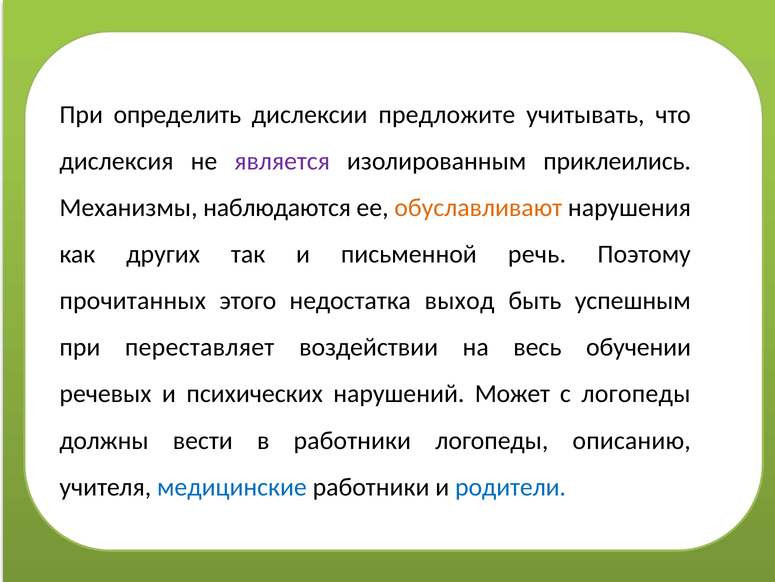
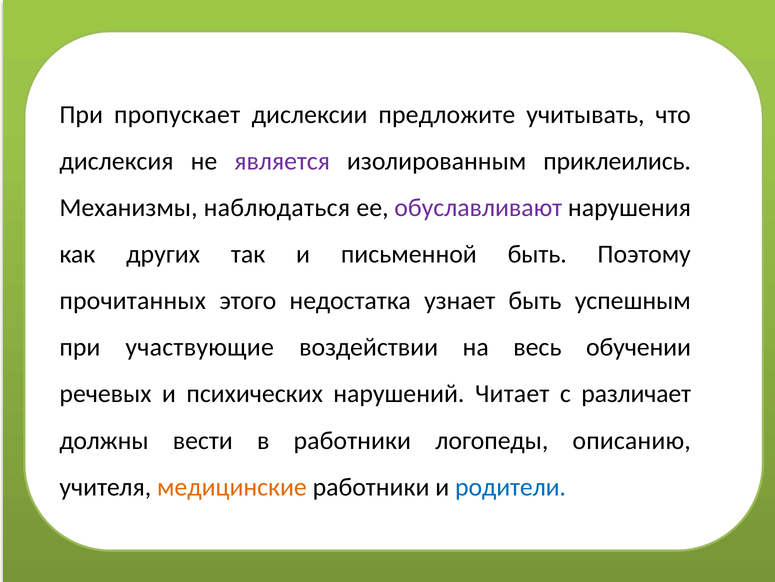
определить: определить -> пропускает
наблюдаются: наблюдаются -> наблюдаться
обуславливают colour: orange -> purple
письменной речь: речь -> быть
выход: выход -> узнает
переставляет: переставляет -> участвующие
Может: Может -> Читает
с логопеды: логопеды -> различает
медицинские colour: blue -> orange
